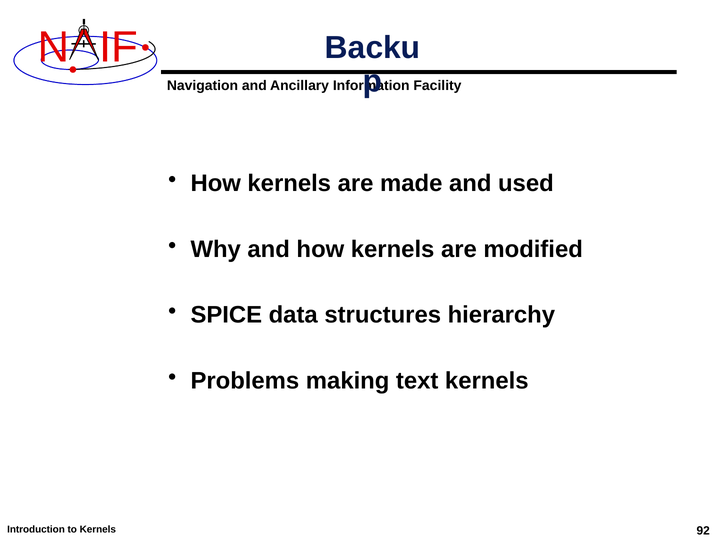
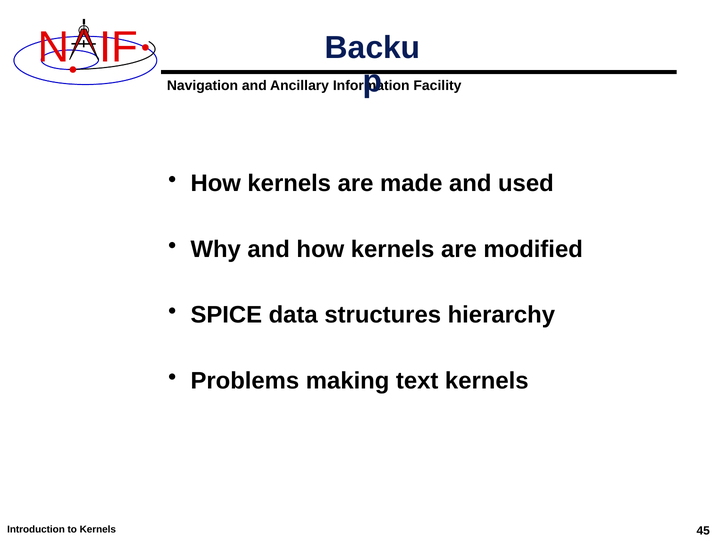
92: 92 -> 45
